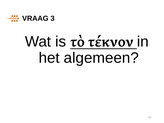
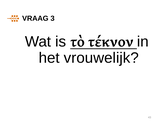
algemeen: algemeen -> vrouwelijk
